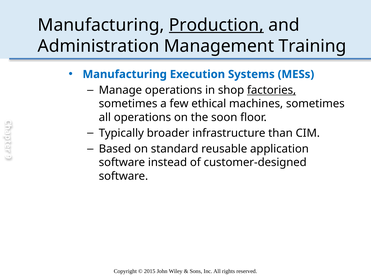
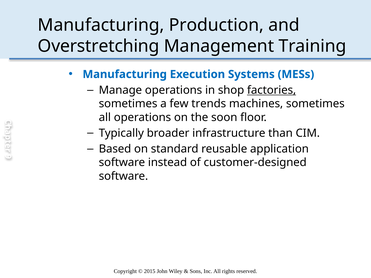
Production underline: present -> none
Administration: Administration -> Overstretching
ethical: ethical -> trends
